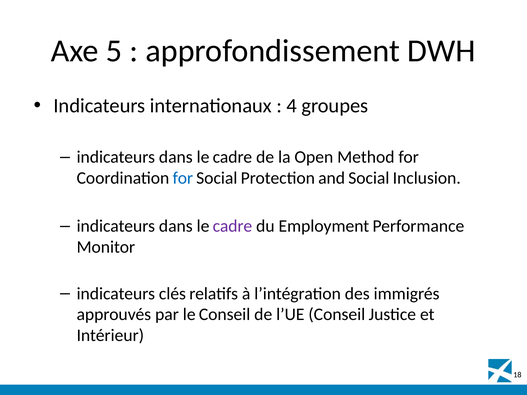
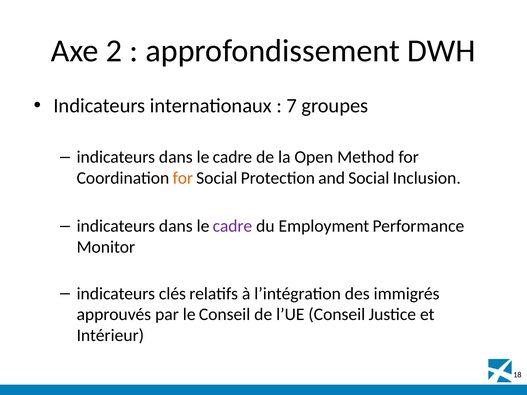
5: 5 -> 2
4: 4 -> 7
for at (183, 178) colour: blue -> orange
